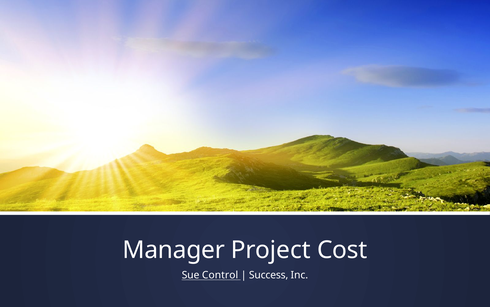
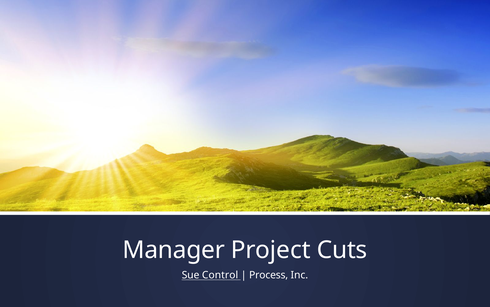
Cost: Cost -> Cuts
Success: Success -> Process
